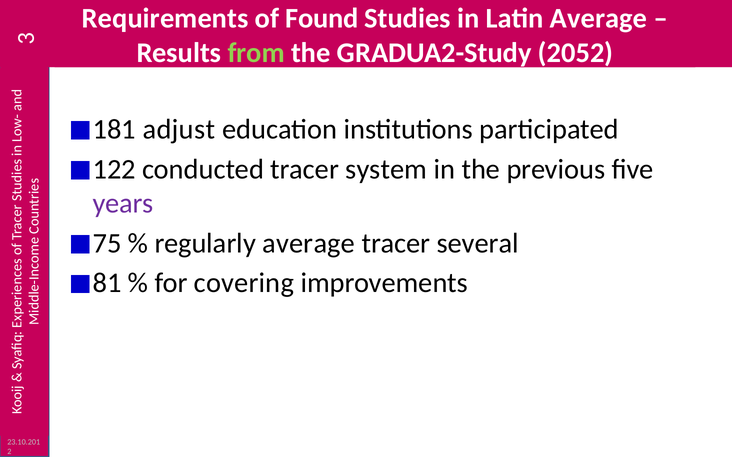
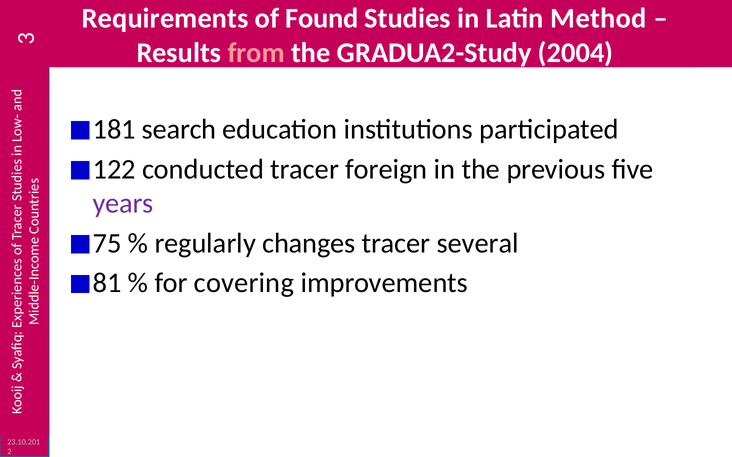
Latin Average: Average -> Method
from colour: light green -> pink
2052: 2052 -> 2004
adjust: adjust -> search
system: system -> foreign
regularly average: average -> changes
